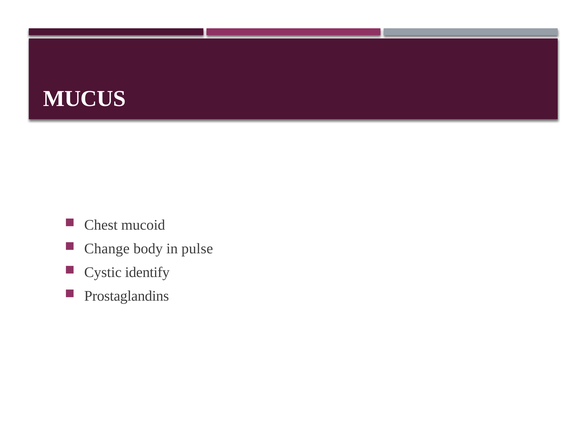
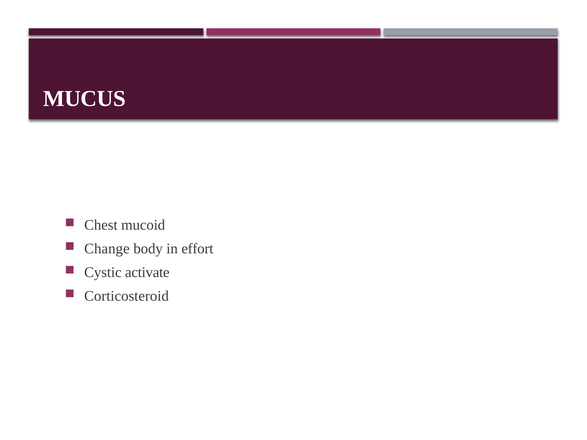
pulse: pulse -> effort
identify: identify -> activate
Prostaglandins: Prostaglandins -> Corticosteroid
